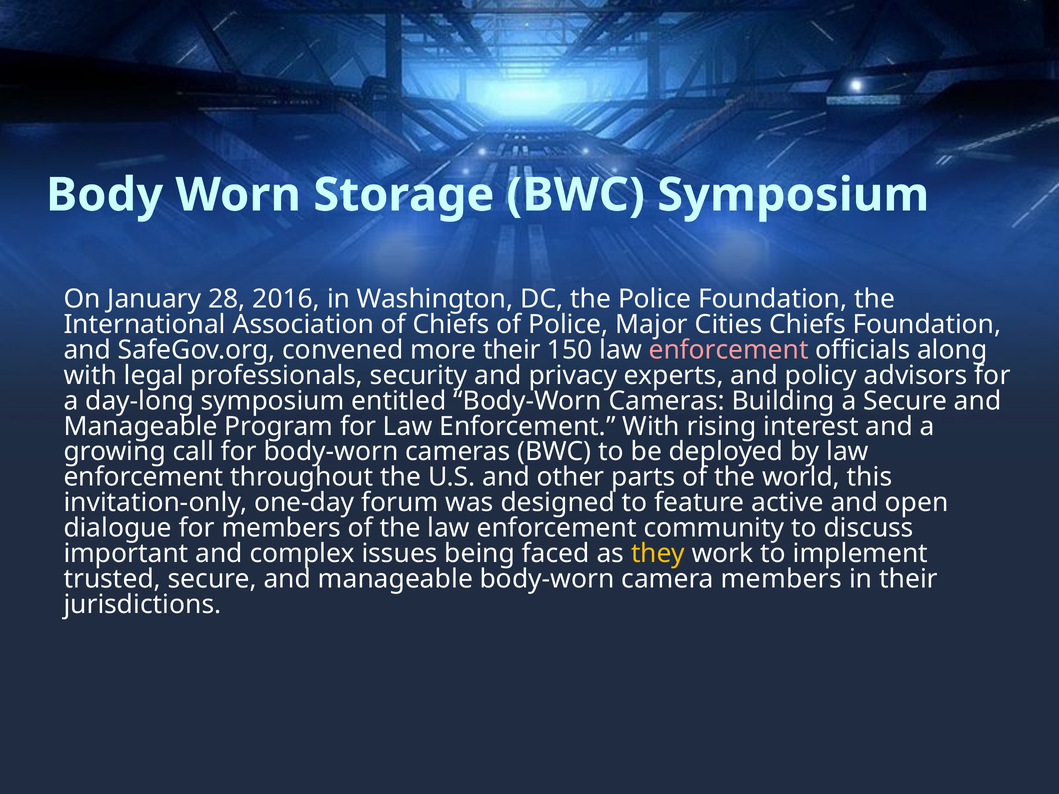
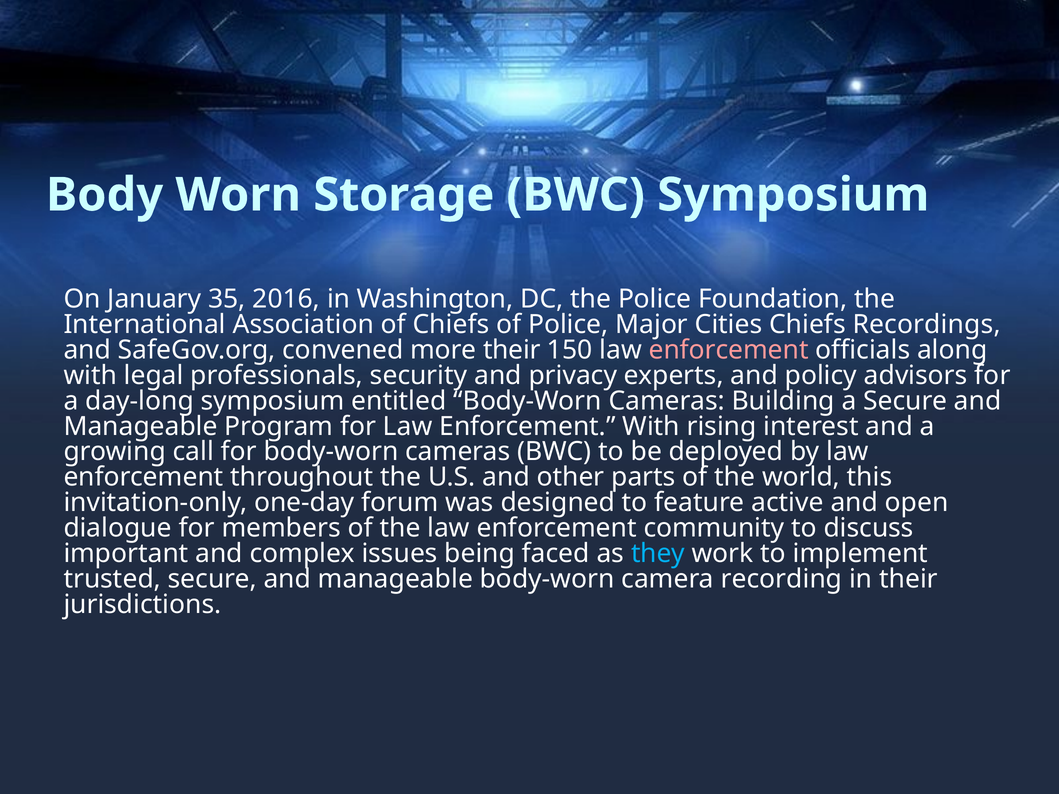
28: 28 -> 35
Chiefs Foundation: Foundation -> Recordings
they colour: yellow -> light blue
camera members: members -> recording
